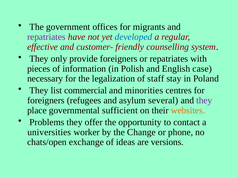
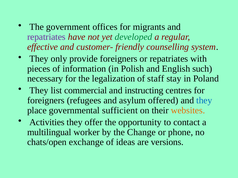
developed colour: blue -> green
case: case -> such
minorities: minorities -> instructing
several: several -> offered
they at (204, 101) colour: purple -> blue
Problems: Problems -> Activities
universities: universities -> multilingual
